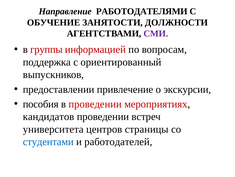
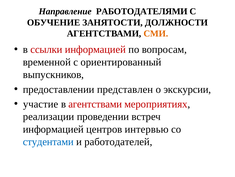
СМИ colour: purple -> orange
группы: группы -> ссылки
поддержка: поддержка -> временной
привлечение: привлечение -> представлен
пособия: пособия -> участие
в проведении: проведении -> агентствами
кандидатов: кандидатов -> реализации
университета at (53, 129): университета -> информацией
страницы: страницы -> интервью
